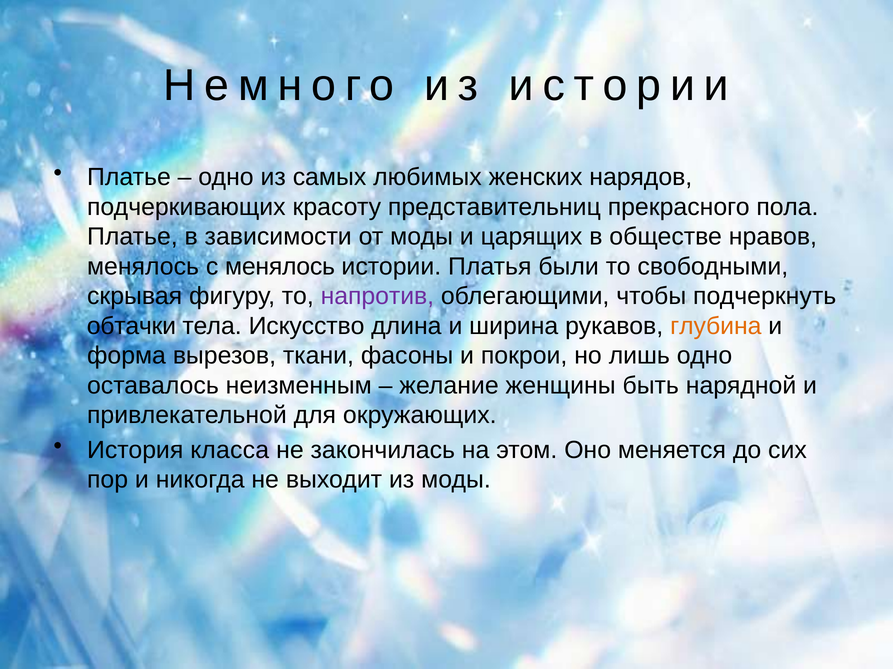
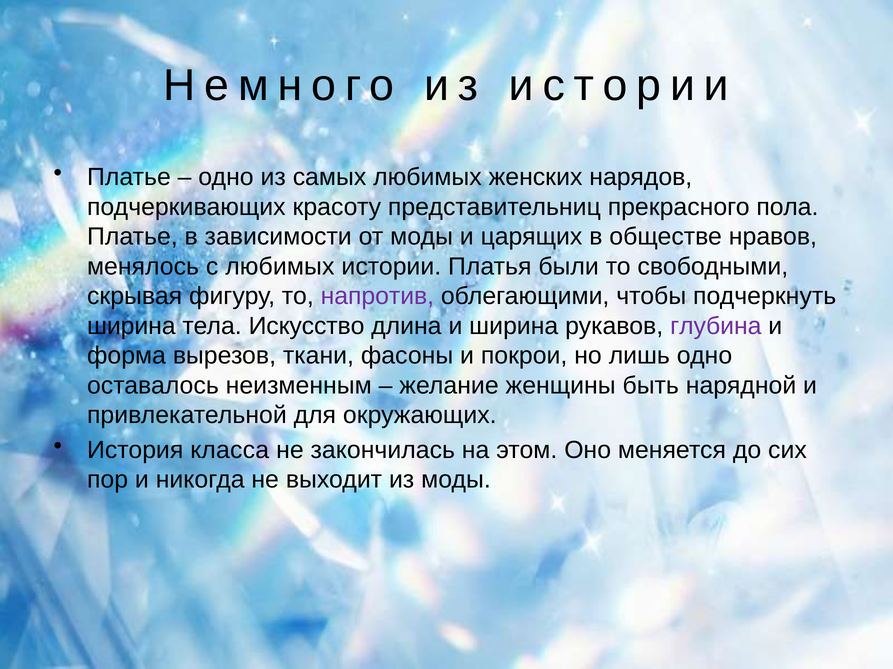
с менялось: менялось -> любимых
обтачки at (131, 326): обтачки -> ширина
глубина colour: orange -> purple
